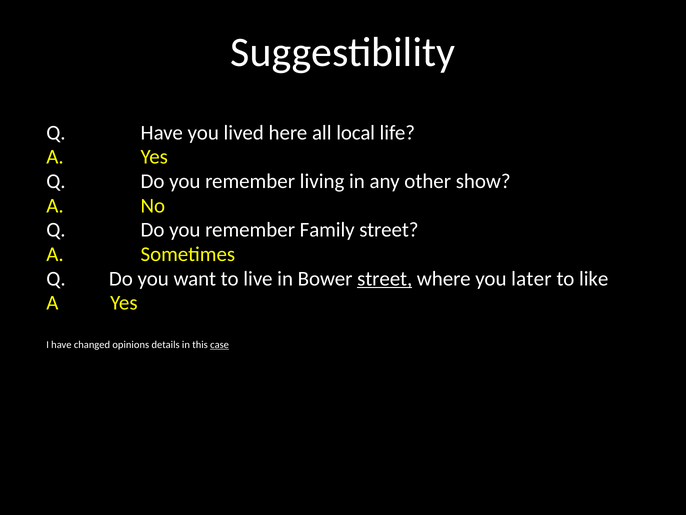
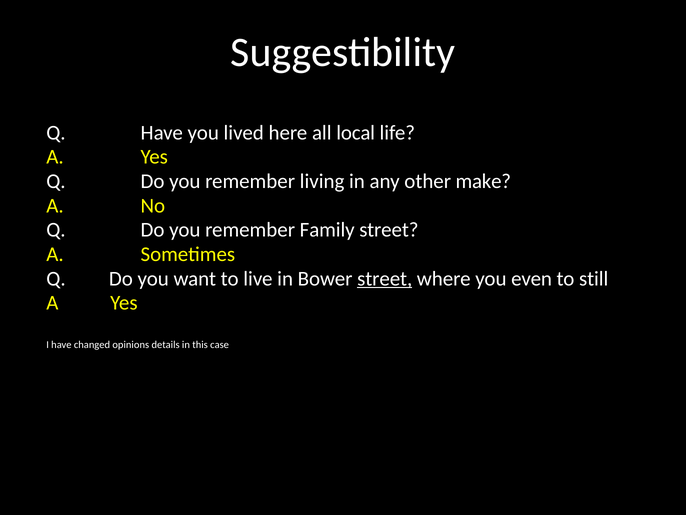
show: show -> make
later: later -> even
like: like -> still
case underline: present -> none
